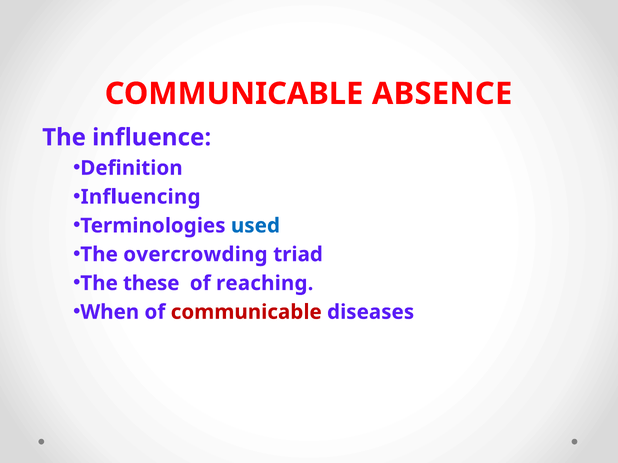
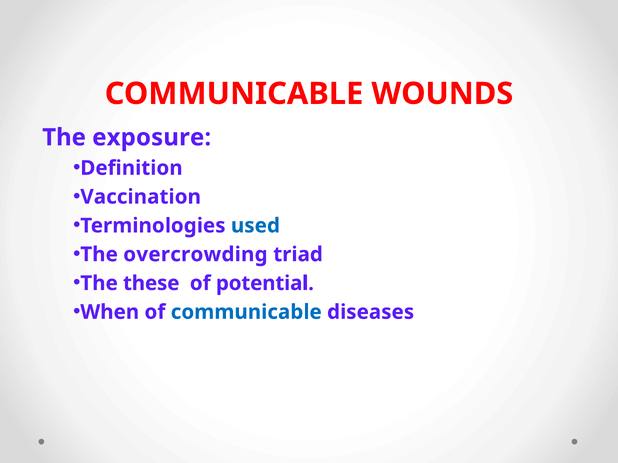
ABSENCE: ABSENCE -> WOUNDS
influence: influence -> exposure
Influencing: Influencing -> Vaccination
reaching: reaching -> potential
communicable at (246, 312) colour: red -> blue
